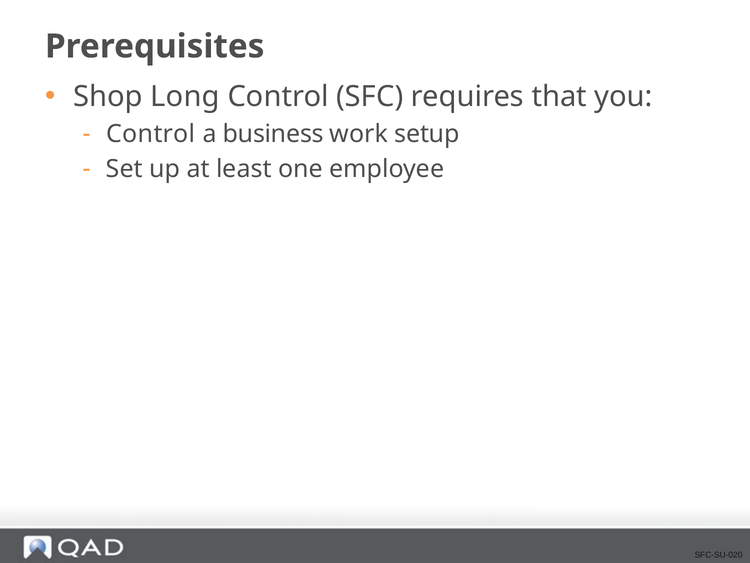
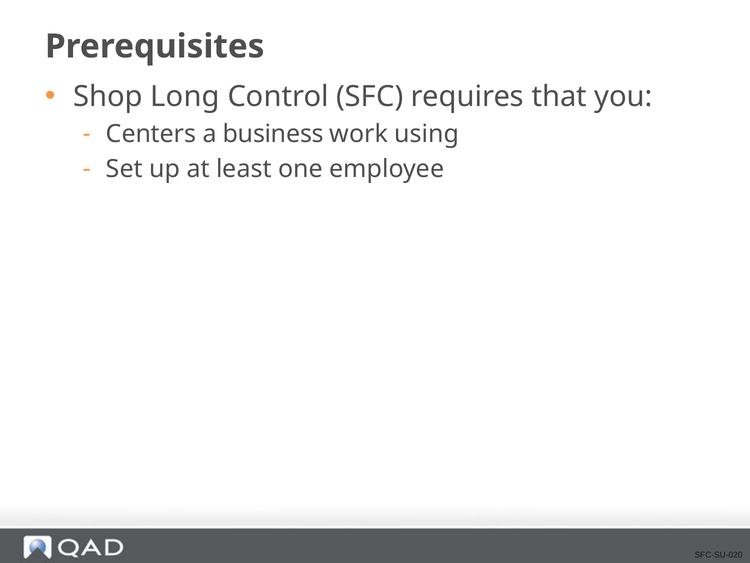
Control at (151, 134): Control -> Centers
setup: setup -> using
